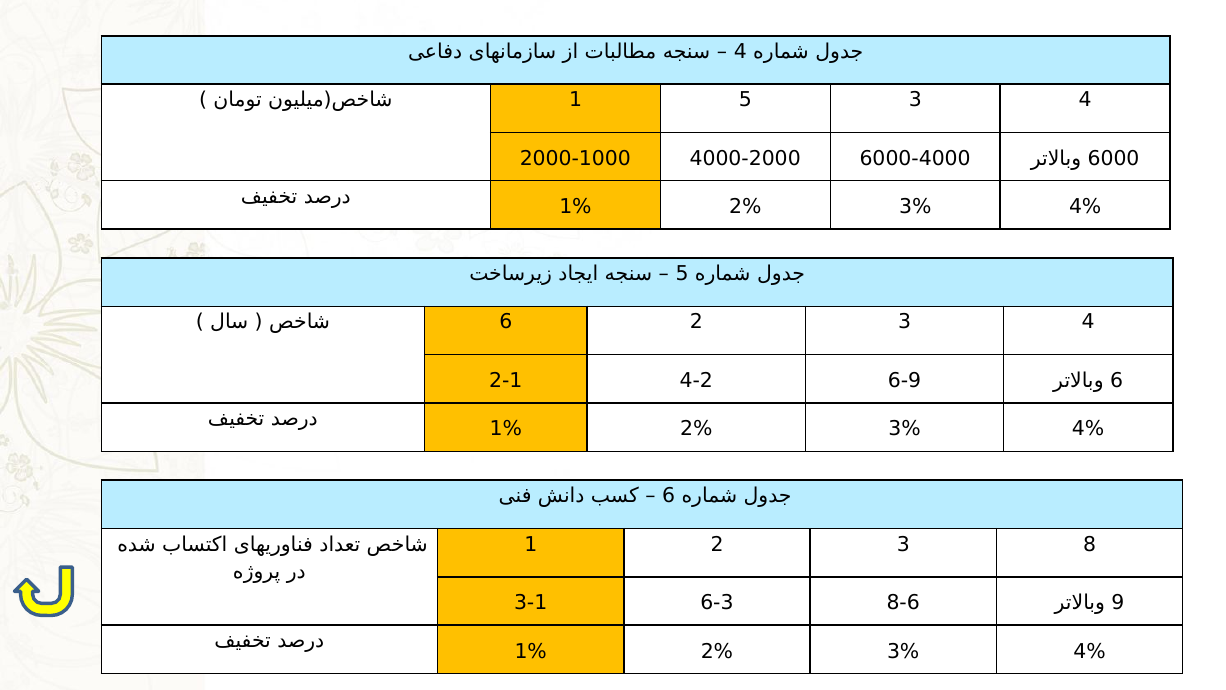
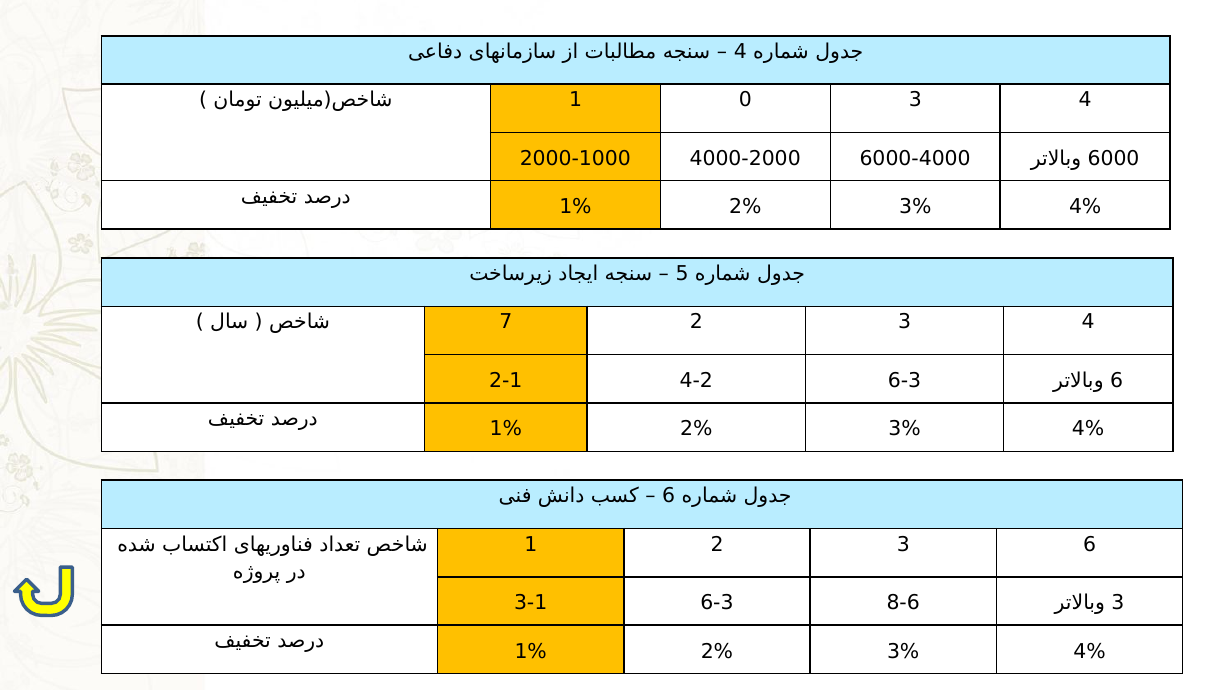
1 5: 5 -> 0
6 at (506, 322): 6 -> 7
4-2 6-9: 6-9 -> 6-3
3 8: 8 -> 6
8-6 9: 9 -> 3
